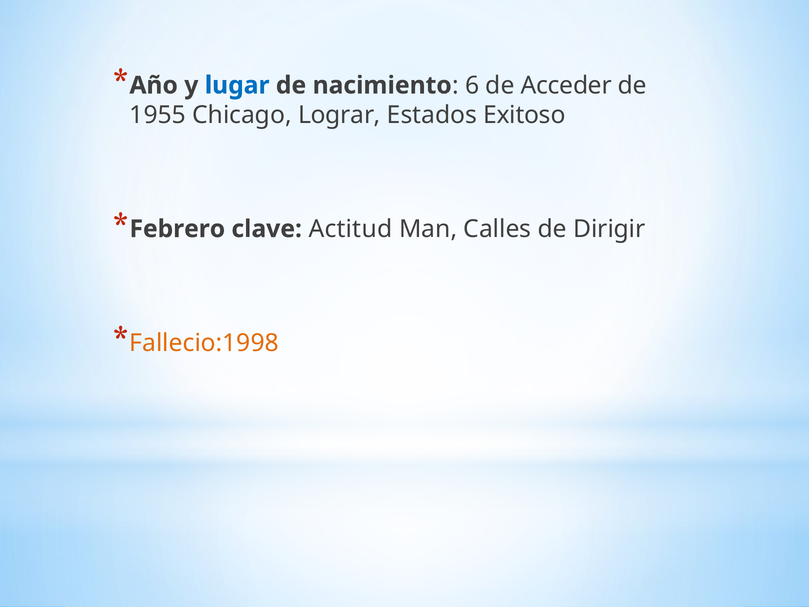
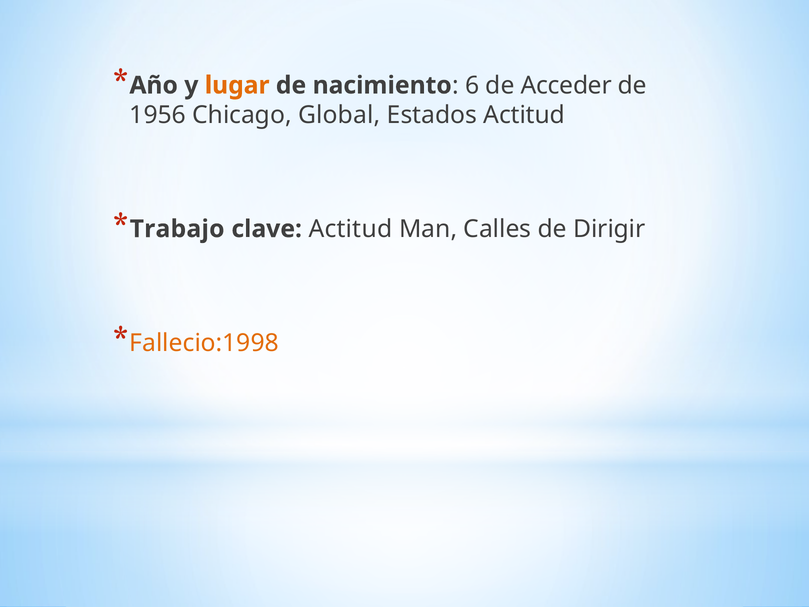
lugar colour: blue -> orange
1955: 1955 -> 1956
Lograr: Lograr -> Global
Estados Exitoso: Exitoso -> Actitud
Febrero: Febrero -> Trabajo
